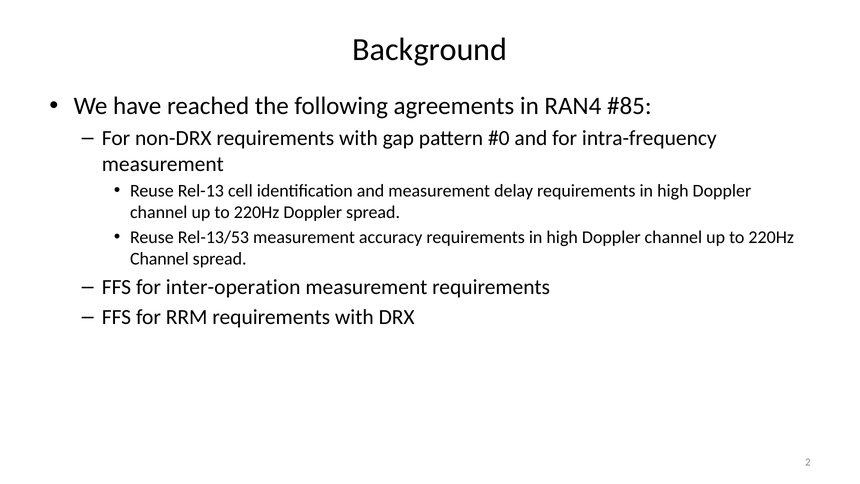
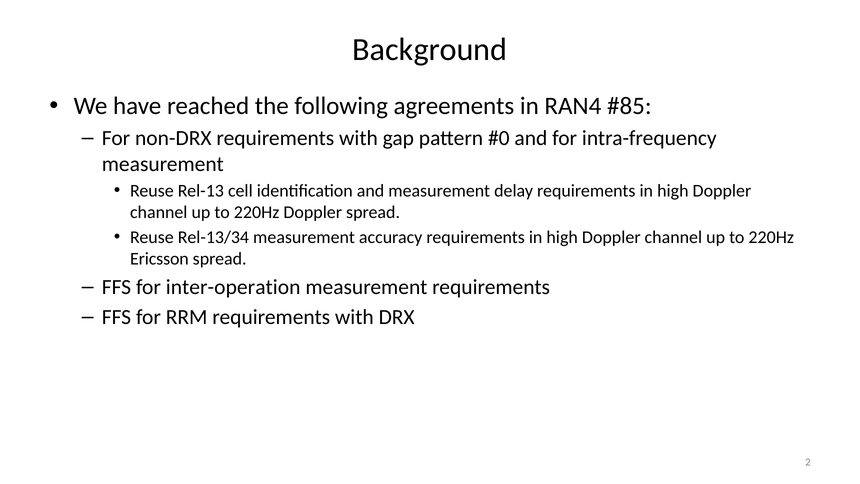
Rel-13/53: Rel-13/53 -> Rel-13/34
Channel at (159, 259): Channel -> Ericsson
